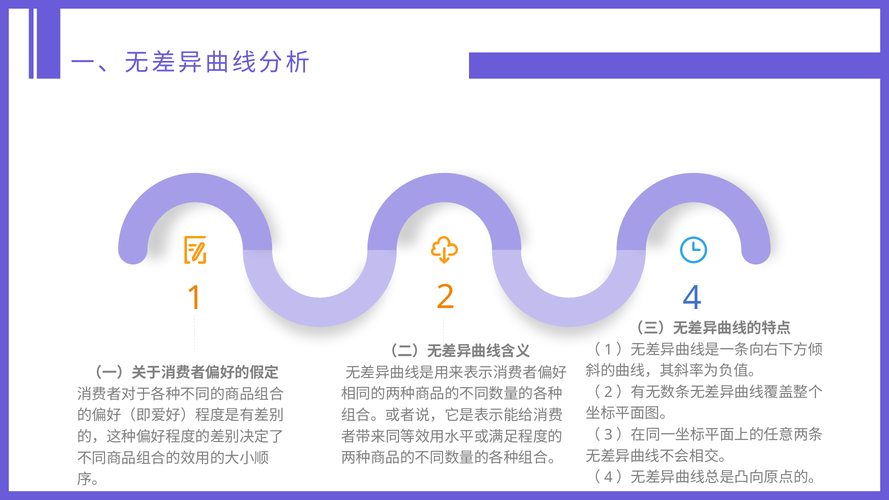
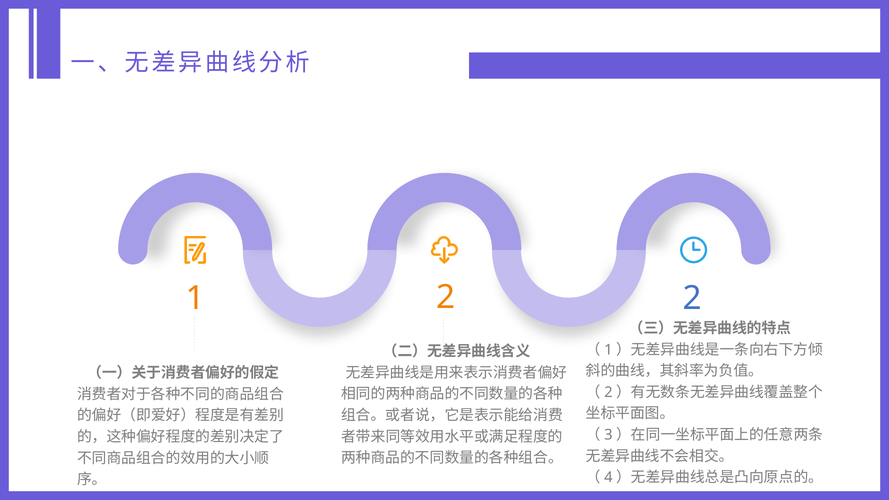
2 4: 4 -> 2
